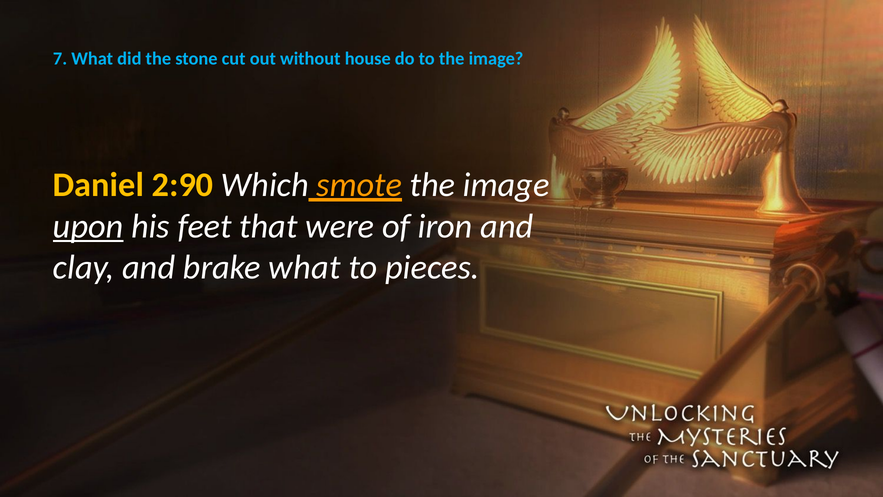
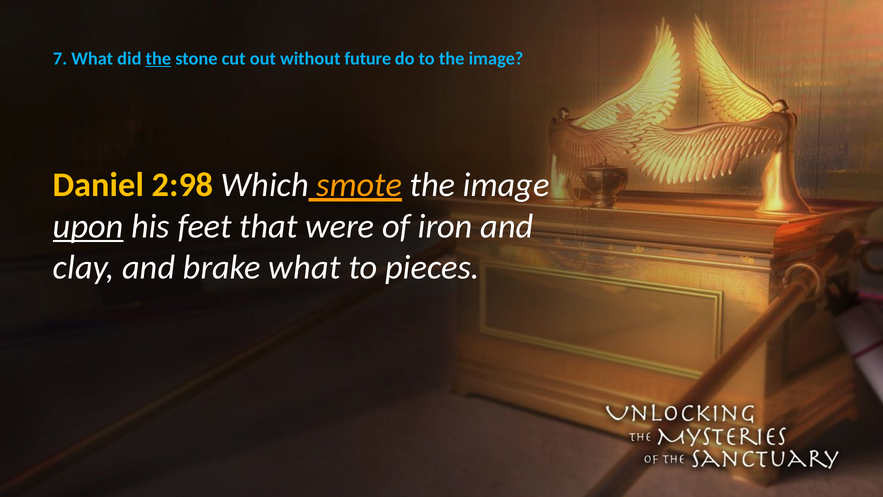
the at (158, 59) underline: none -> present
house: house -> future
2:90: 2:90 -> 2:98
